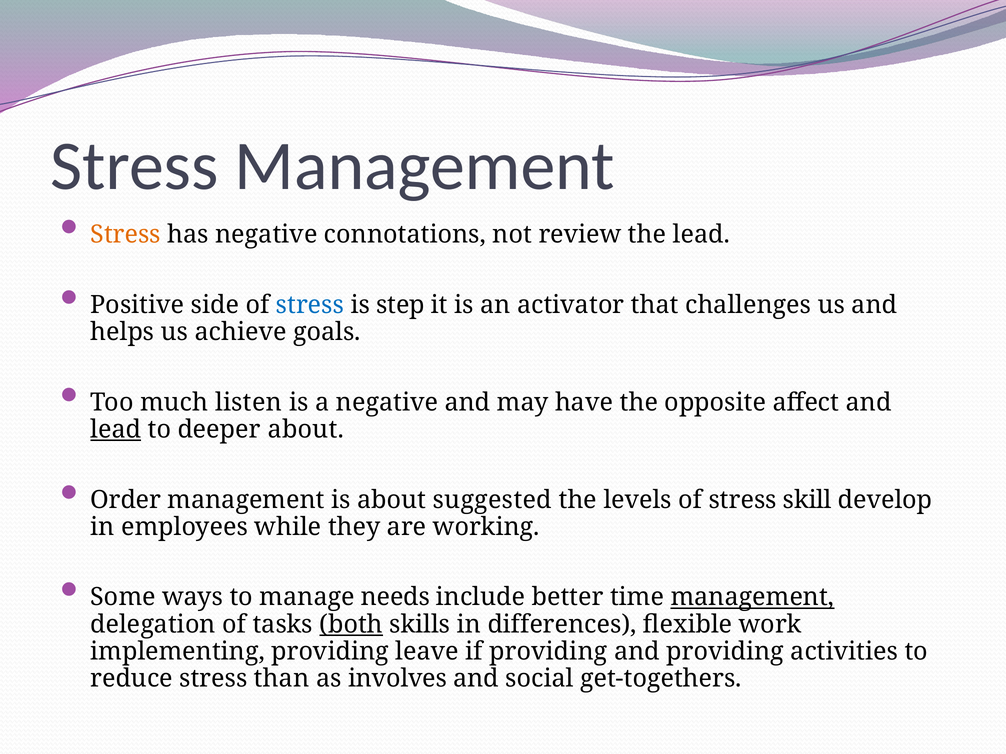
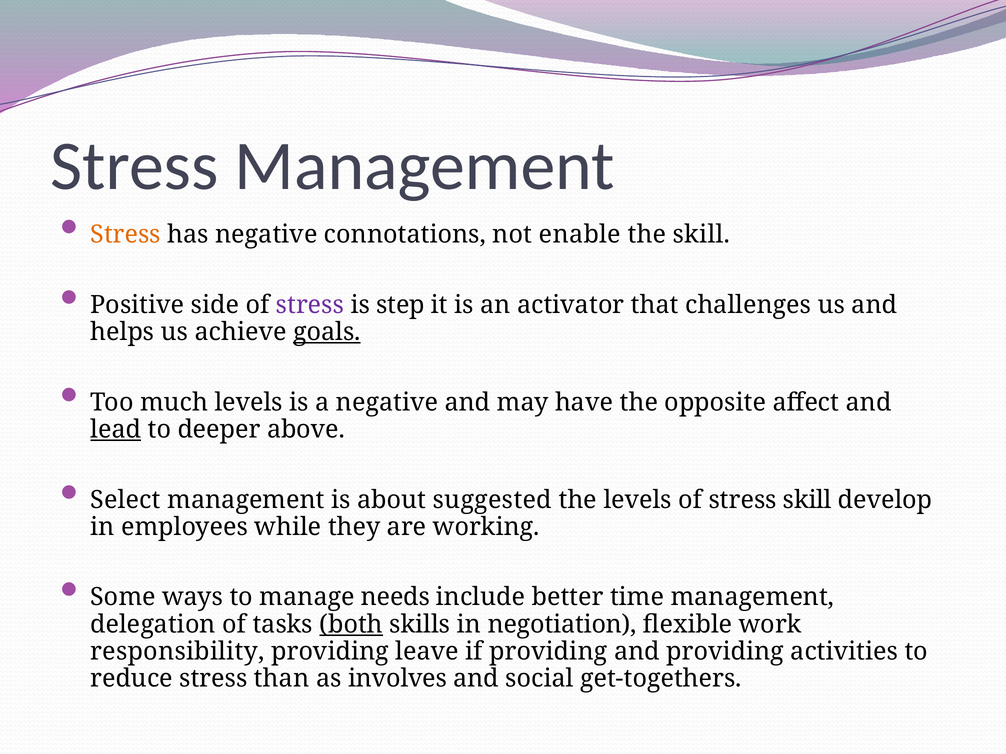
review: review -> enable
the lead: lead -> skill
stress at (310, 305) colour: blue -> purple
goals underline: none -> present
much listen: listen -> levels
deeper about: about -> above
Order: Order -> Select
management at (752, 598) underline: present -> none
differences: differences -> negotiation
implementing: implementing -> responsibility
